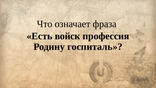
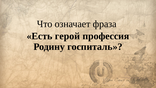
войск: войск -> герой
